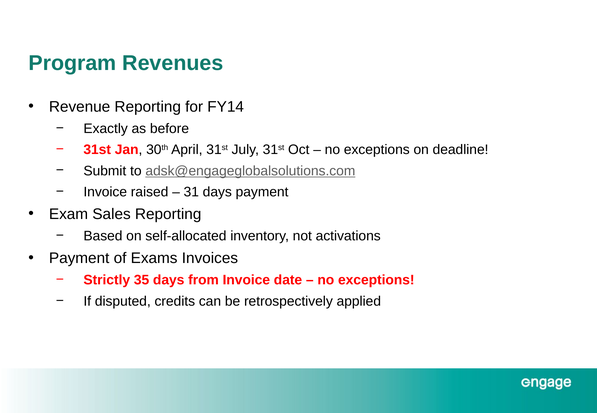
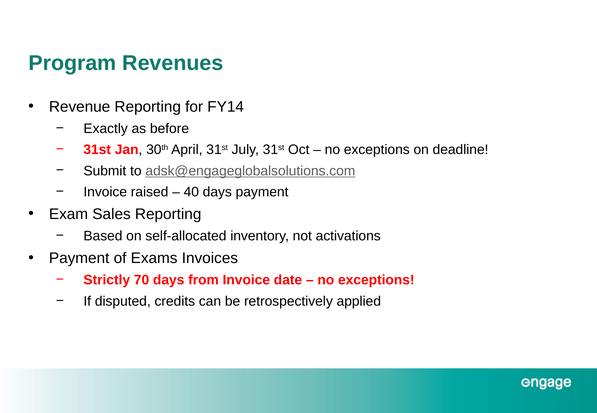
31: 31 -> 40
35: 35 -> 70
